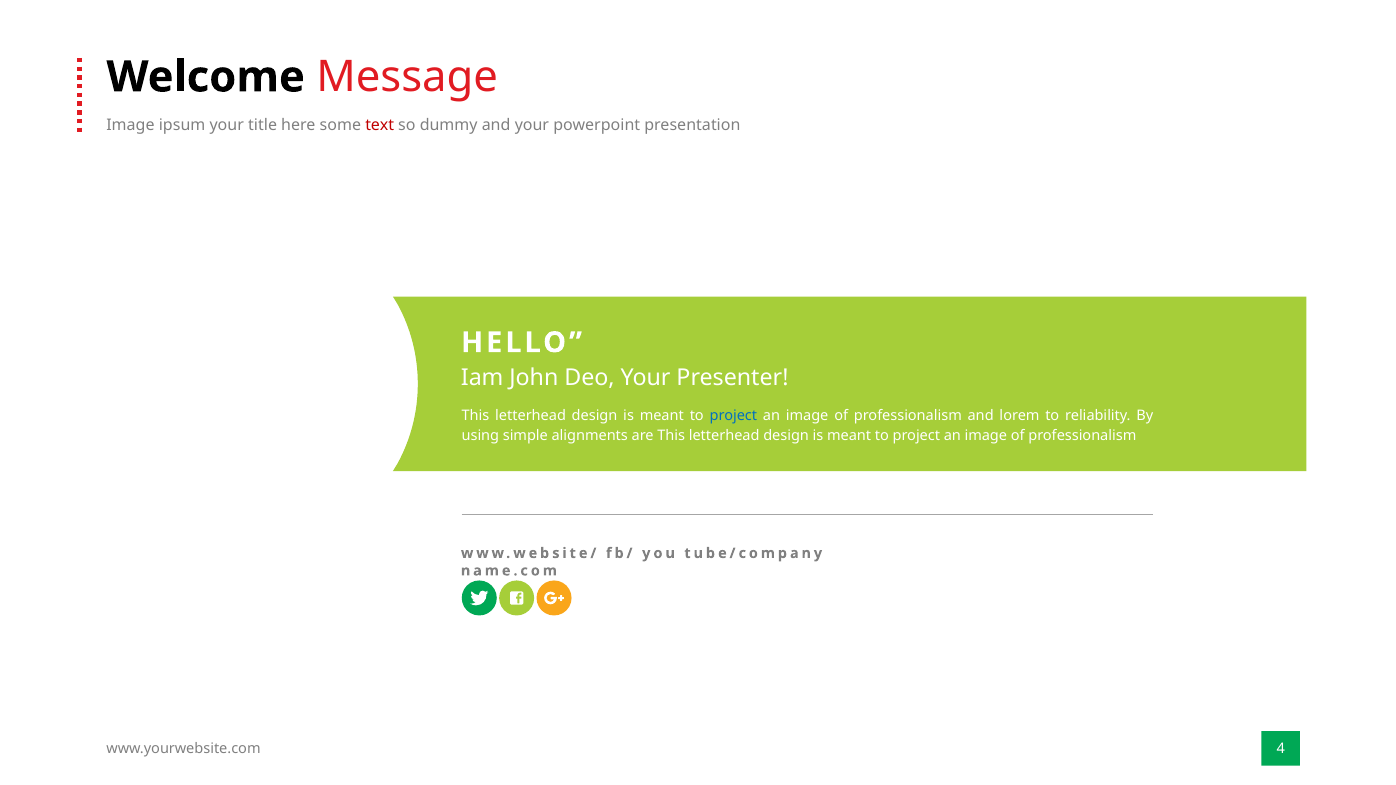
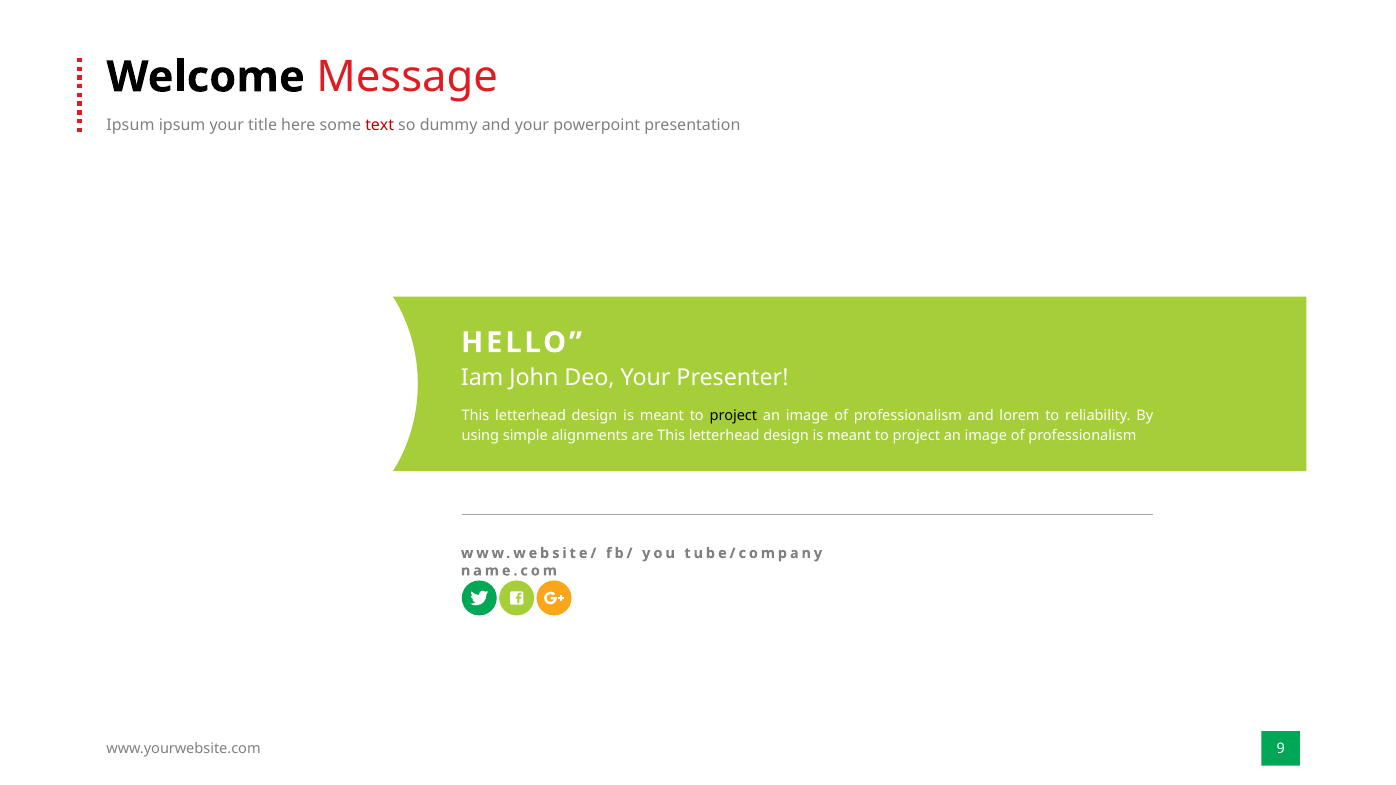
Image at (130, 126): Image -> Ipsum
project at (733, 415) colour: blue -> black
4: 4 -> 9
